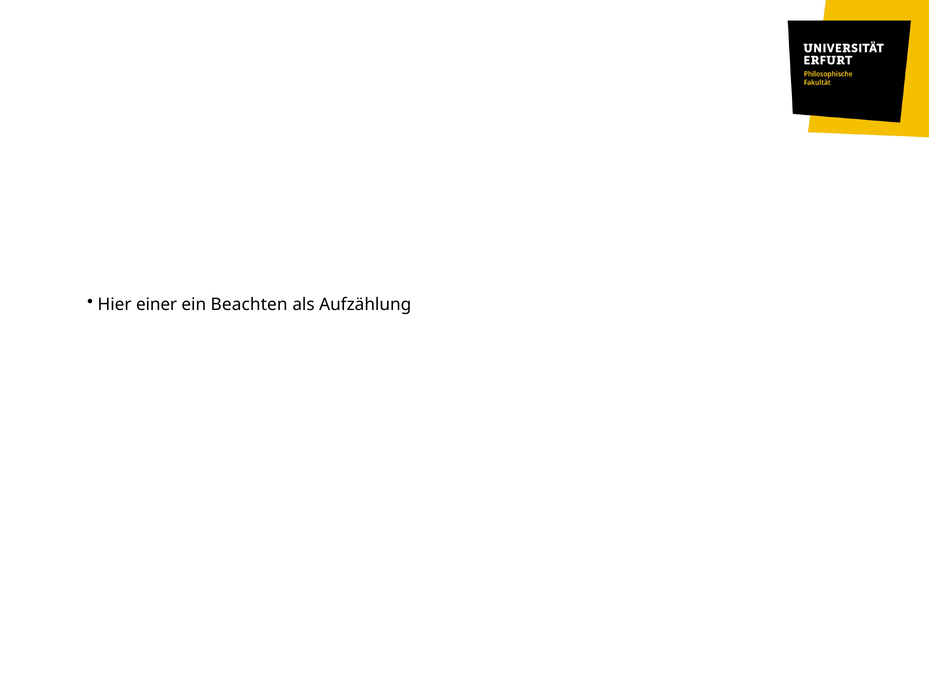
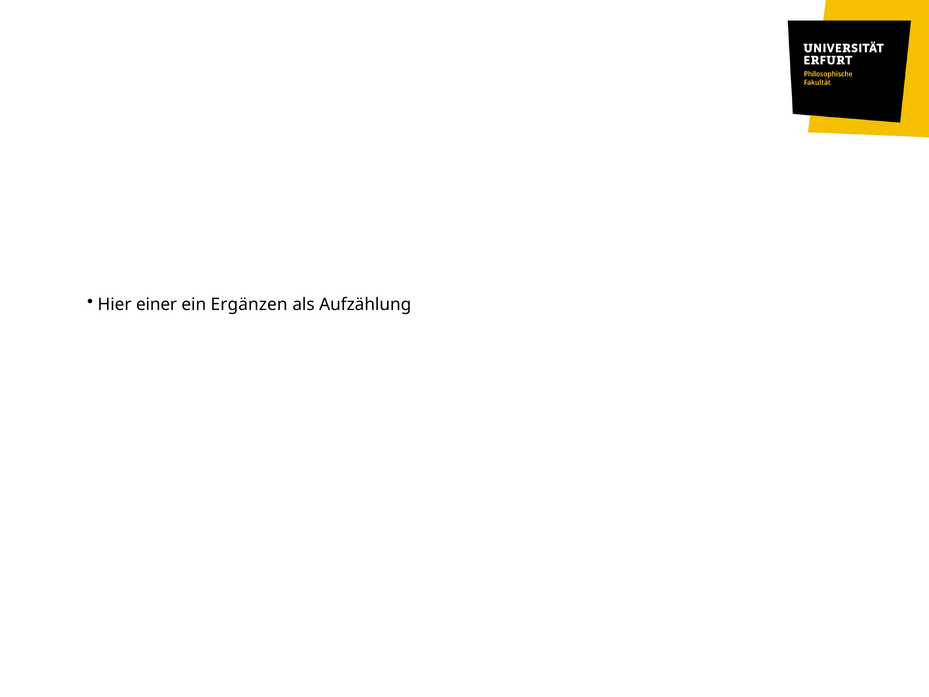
Beachten: Beachten -> Ergänzen
